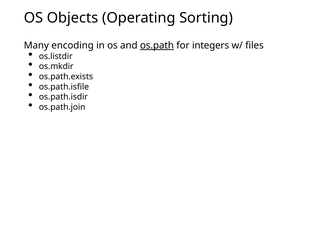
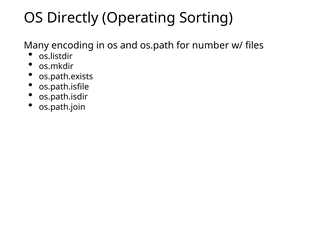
Objects: Objects -> Directly
os.path underline: present -> none
integers: integers -> number
